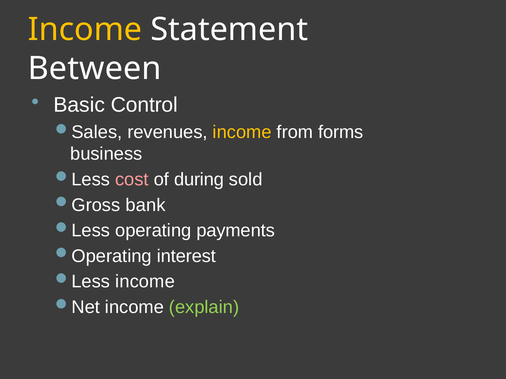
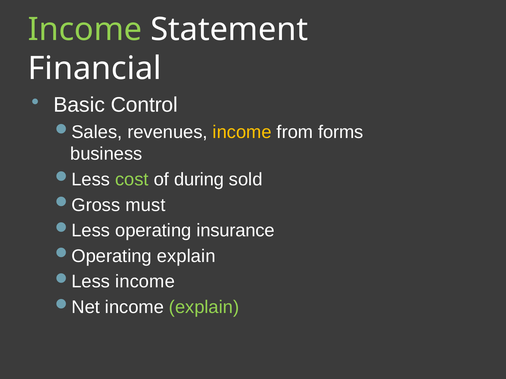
Income at (85, 30) colour: yellow -> light green
Between: Between -> Financial
cost colour: pink -> light green
bank: bank -> must
payments: payments -> insurance
interest at (186, 256): interest -> explain
